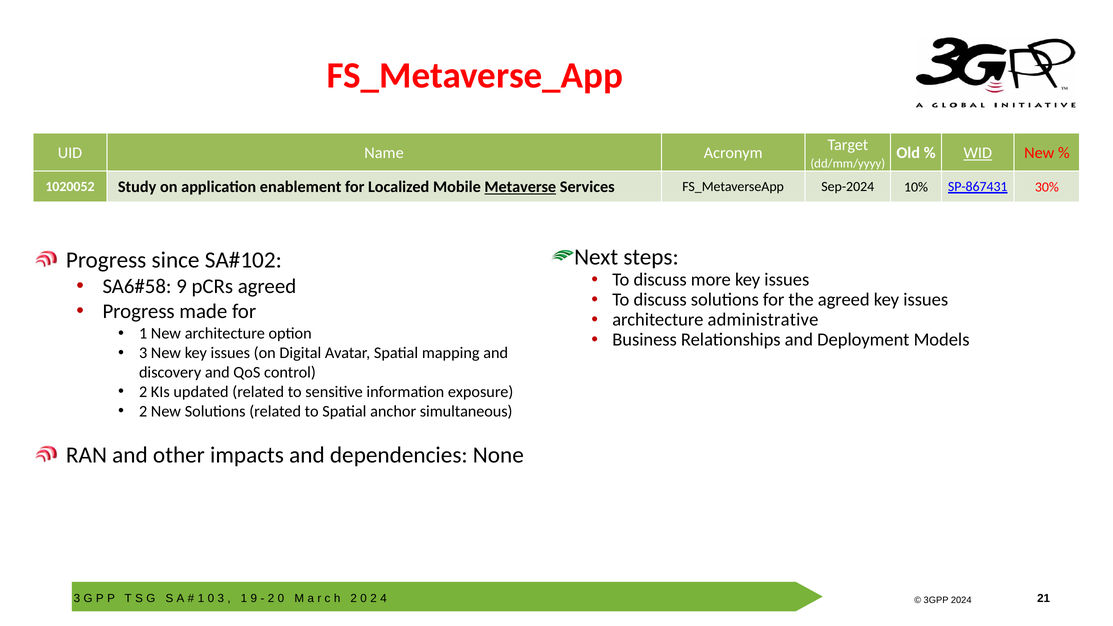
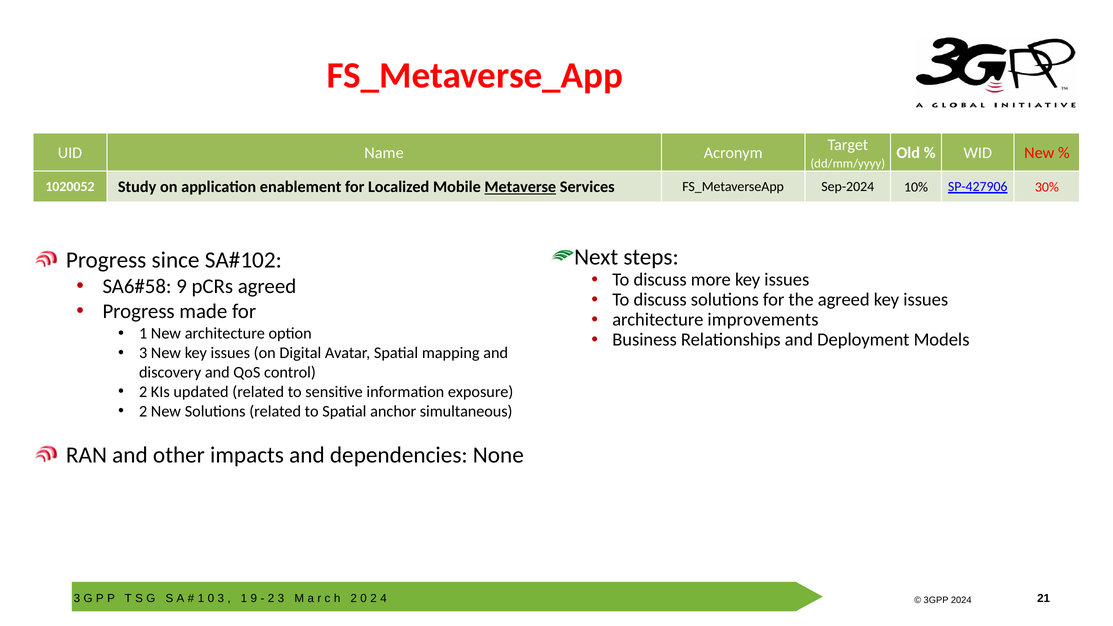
WID underline: present -> none
SP-867431: SP-867431 -> SP-427906
administrative: administrative -> improvements
0 at (281, 599): 0 -> 3
